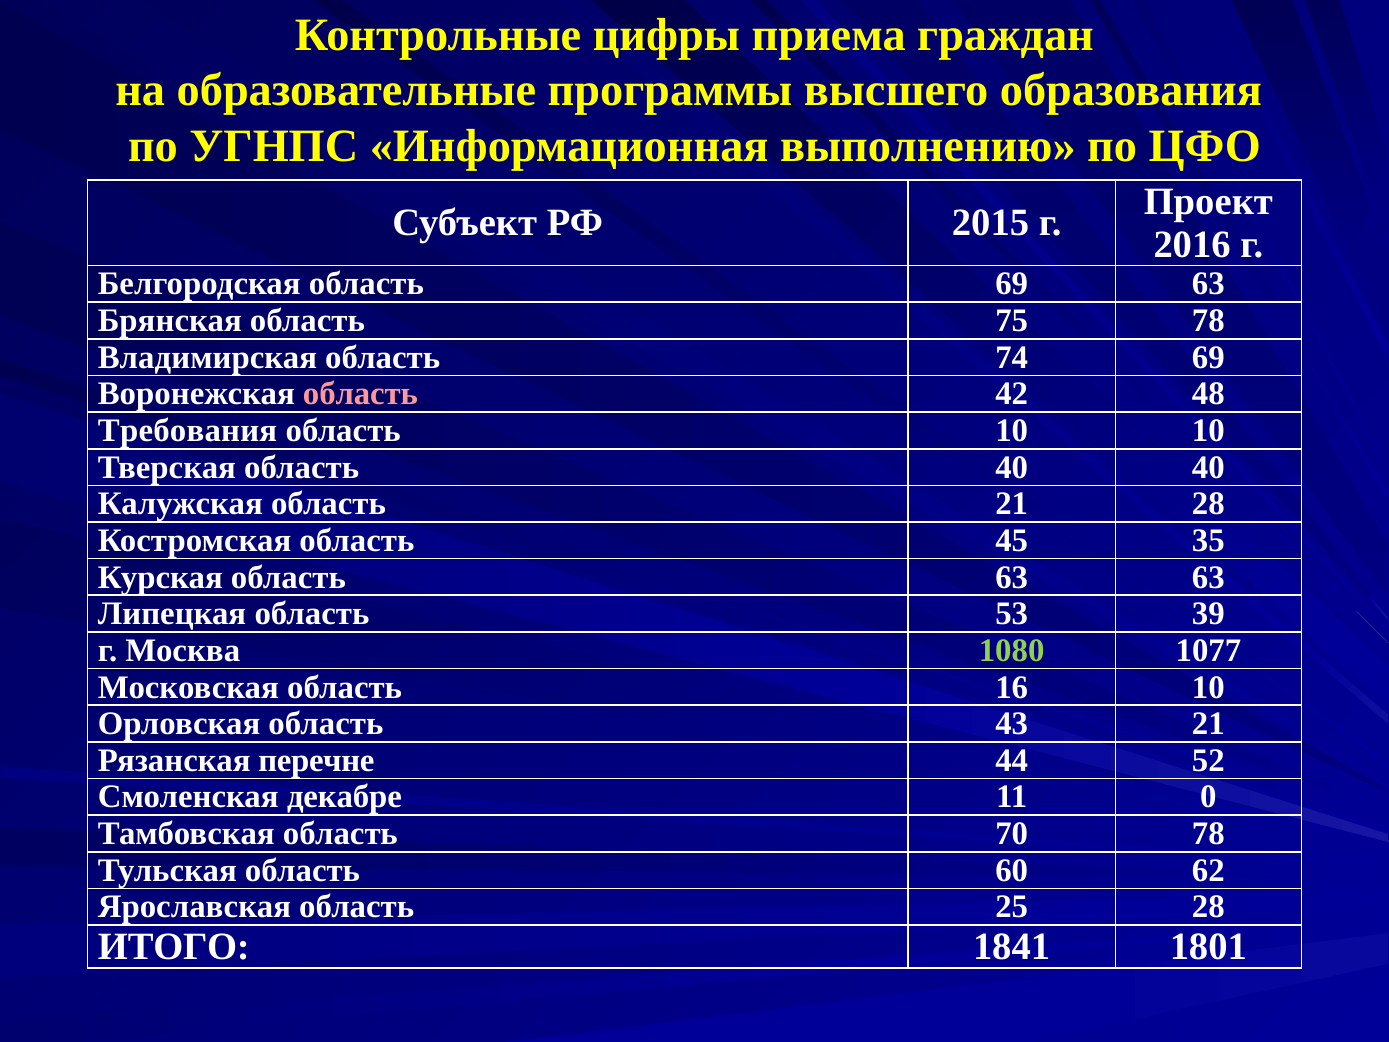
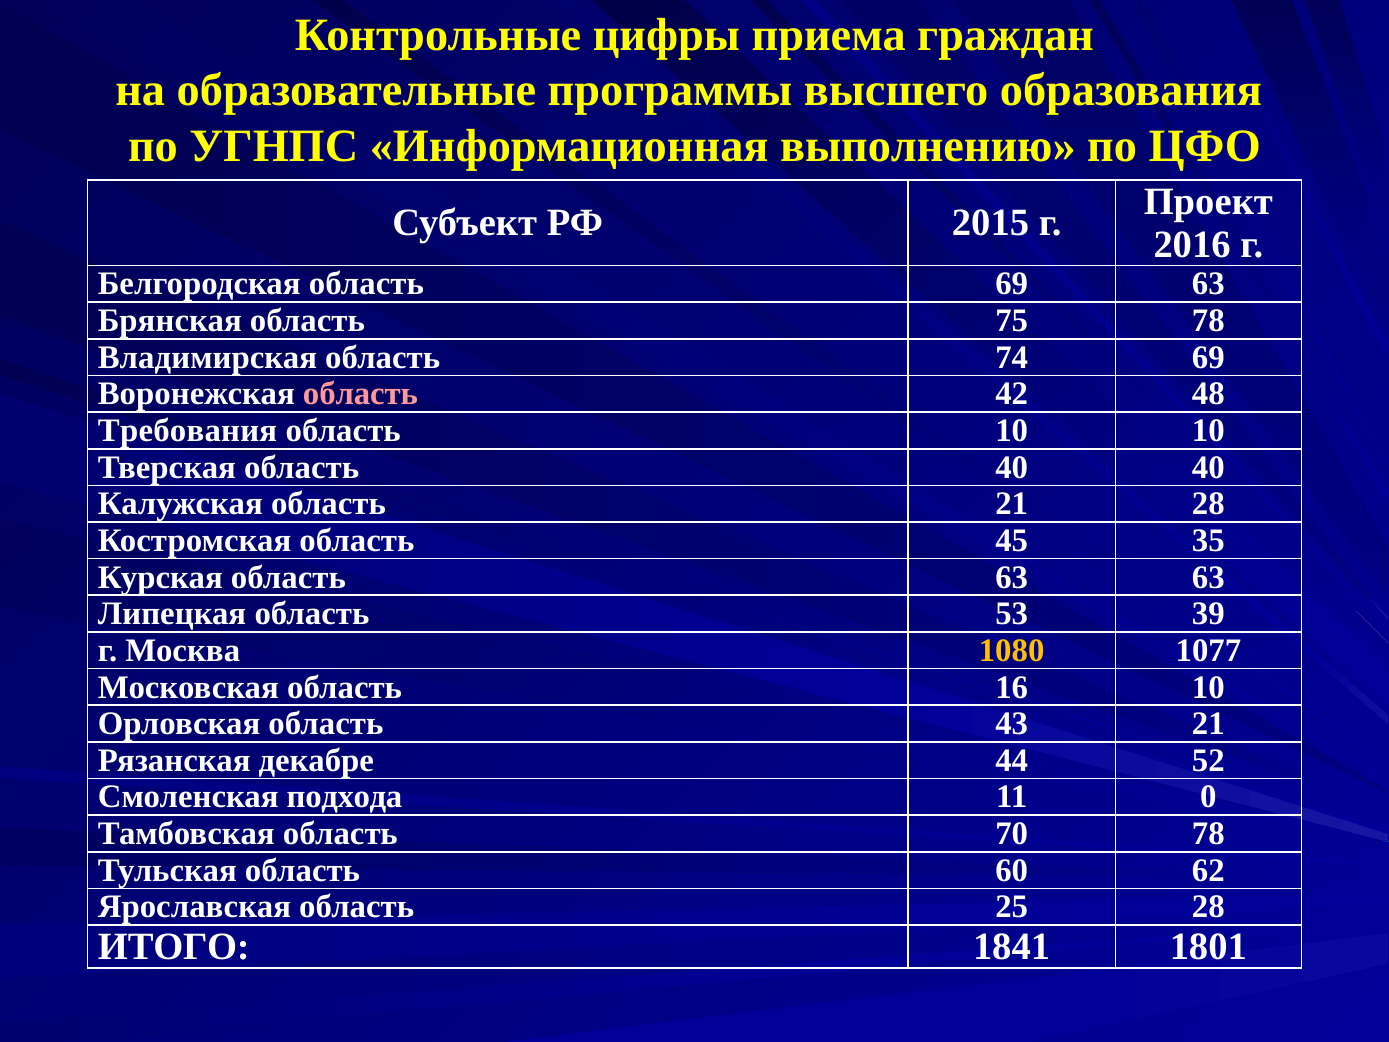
1080 colour: light green -> yellow
перечне: перечне -> декабре
декабре: декабре -> подхода
